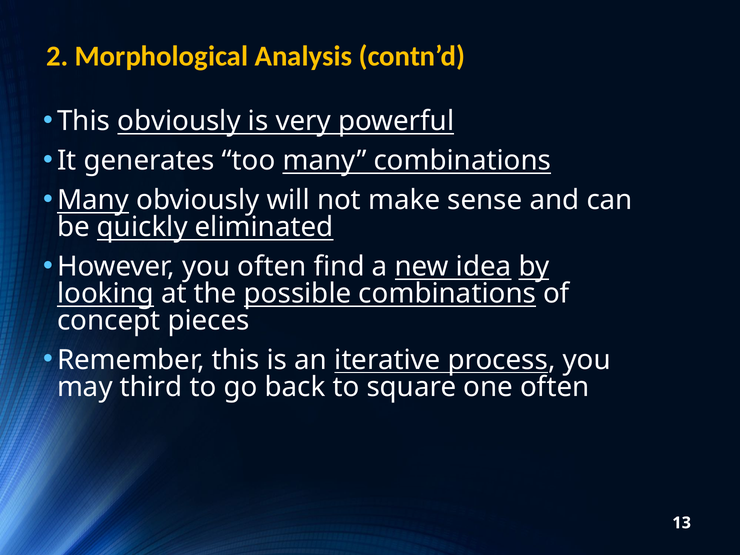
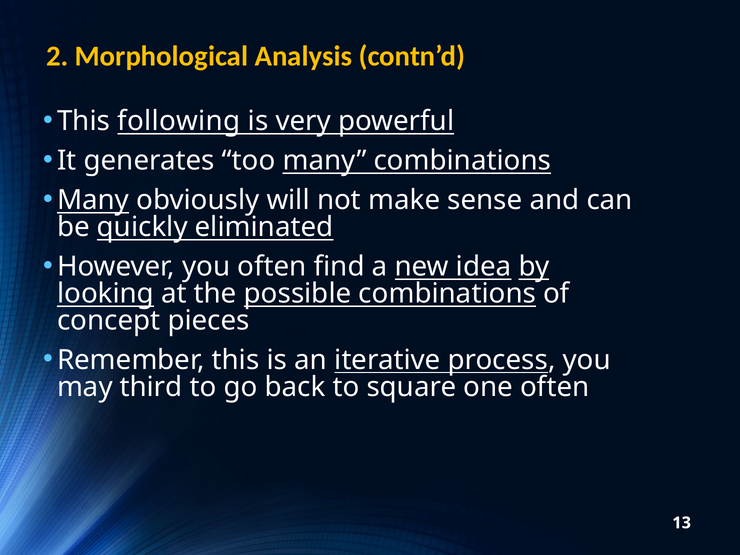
This obviously: obviously -> following
